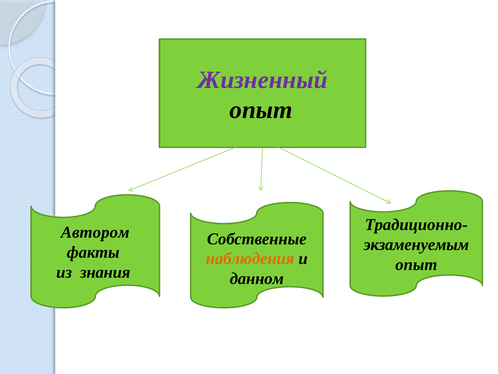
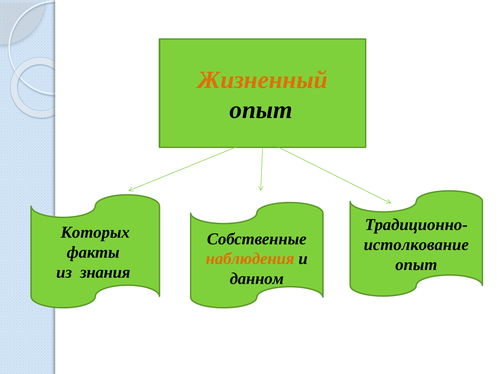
Жизненный colour: purple -> orange
Автором: Автором -> Которых
экзаменуемым: экзаменуемым -> истолкование
